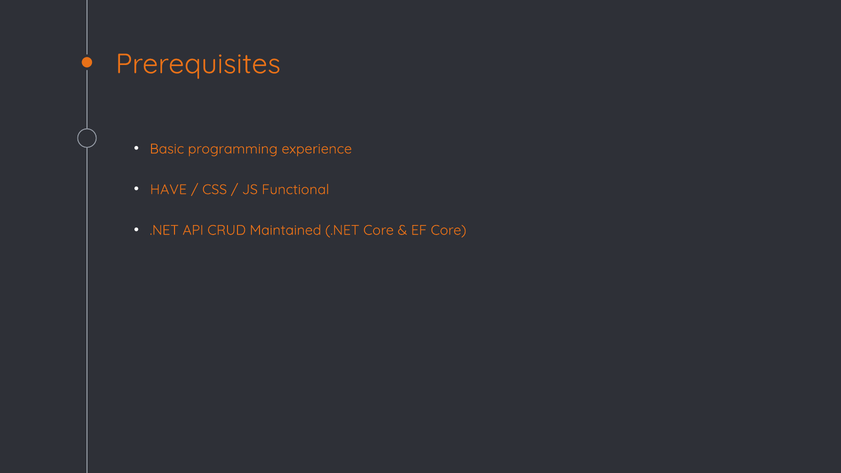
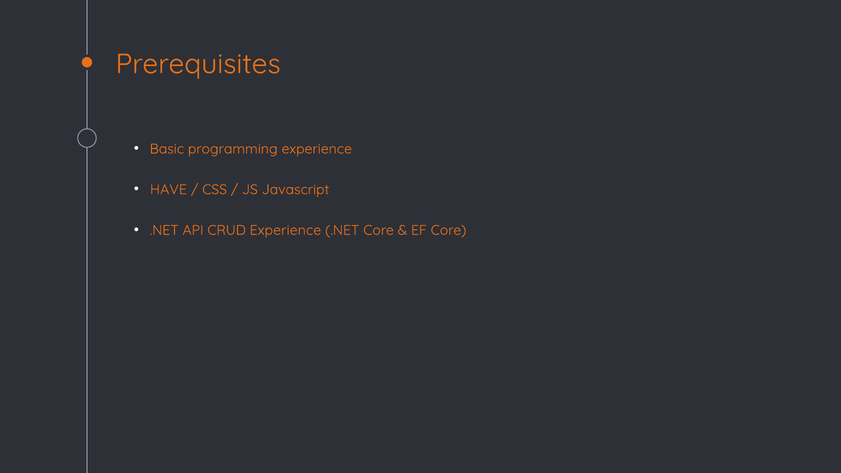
Functional: Functional -> Javascript
CRUD Maintained: Maintained -> Experience
